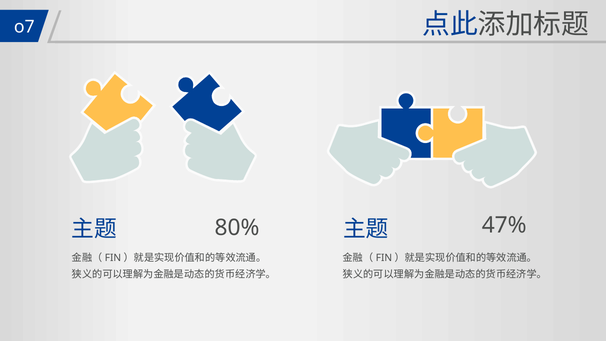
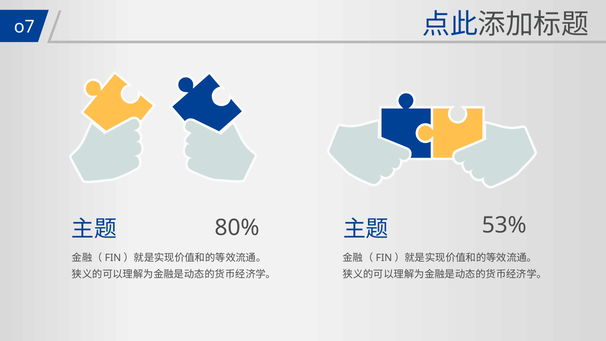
47%: 47% -> 53%
